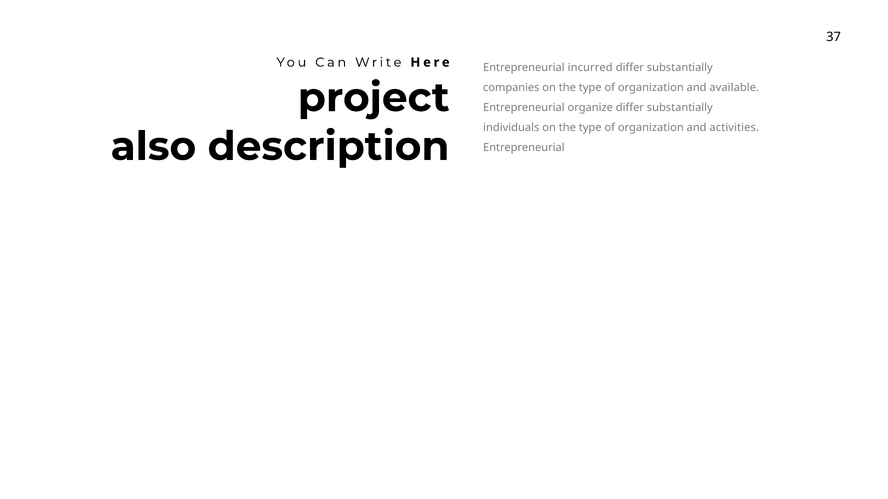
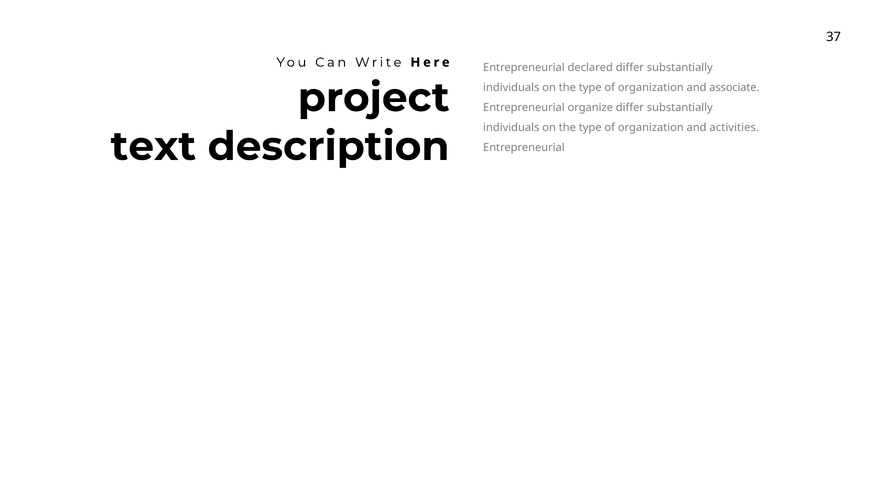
incurred: incurred -> declared
companies at (511, 88): companies -> individuals
available: available -> associate
also: also -> text
